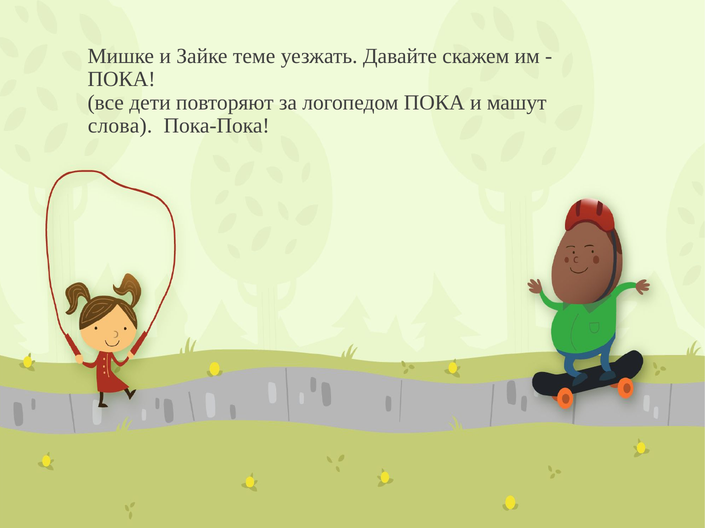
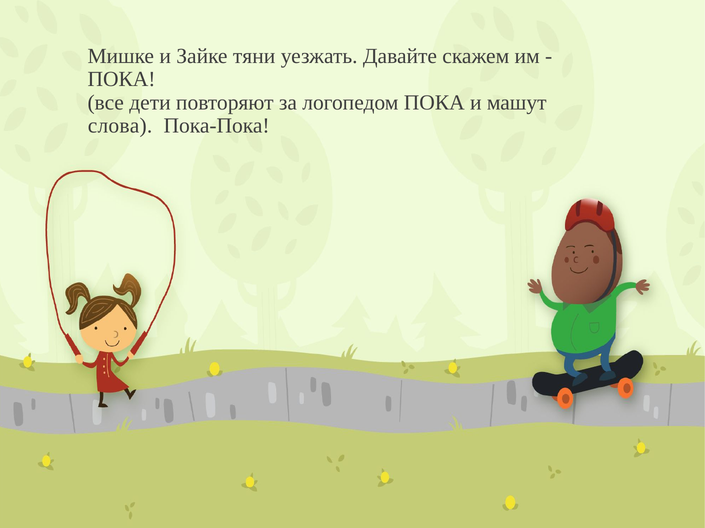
теме: теме -> тяни
